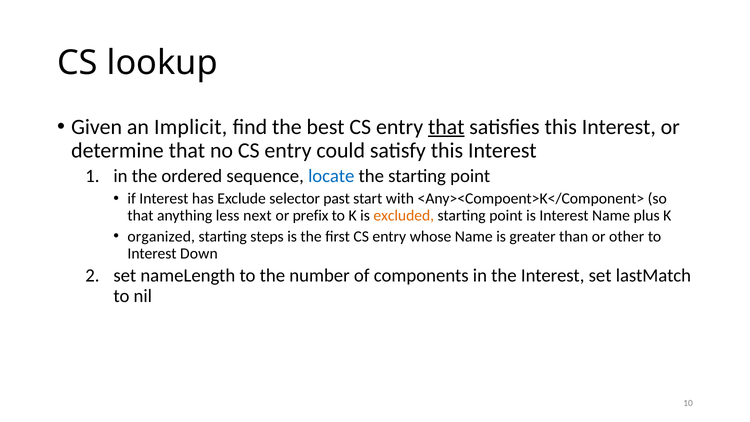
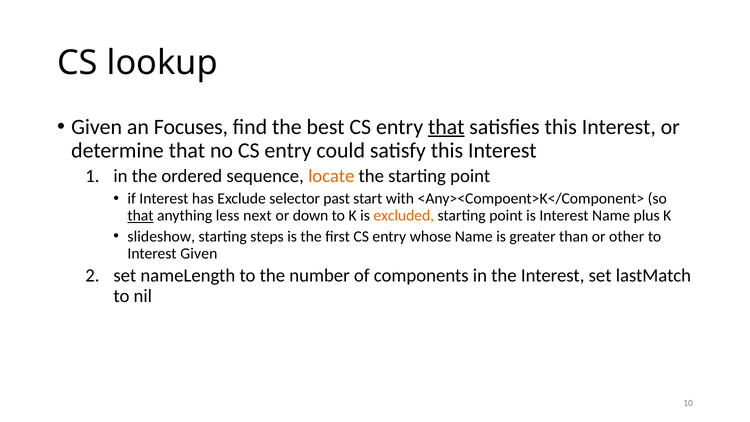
Implicit: Implicit -> Focuses
locate colour: blue -> orange
that at (141, 216) underline: none -> present
prefix: prefix -> down
organized: organized -> slideshow
Interest Down: Down -> Given
